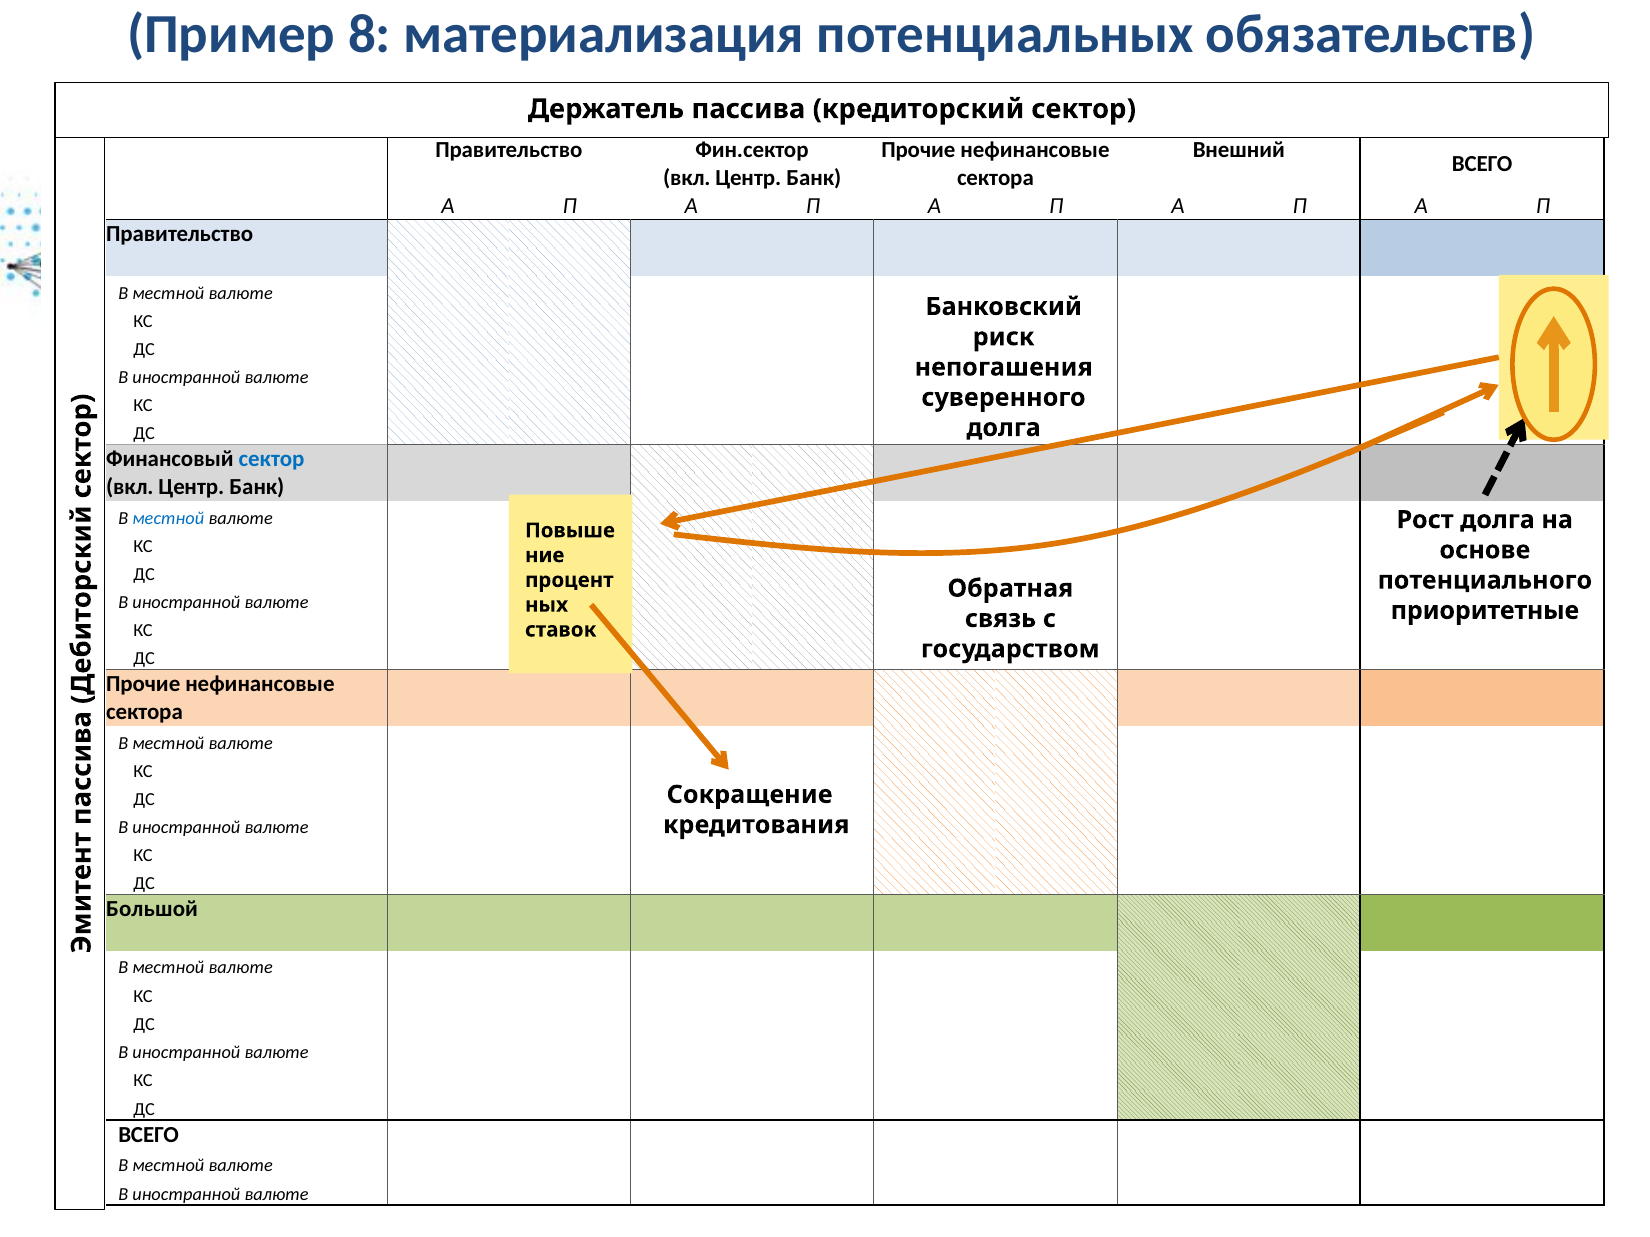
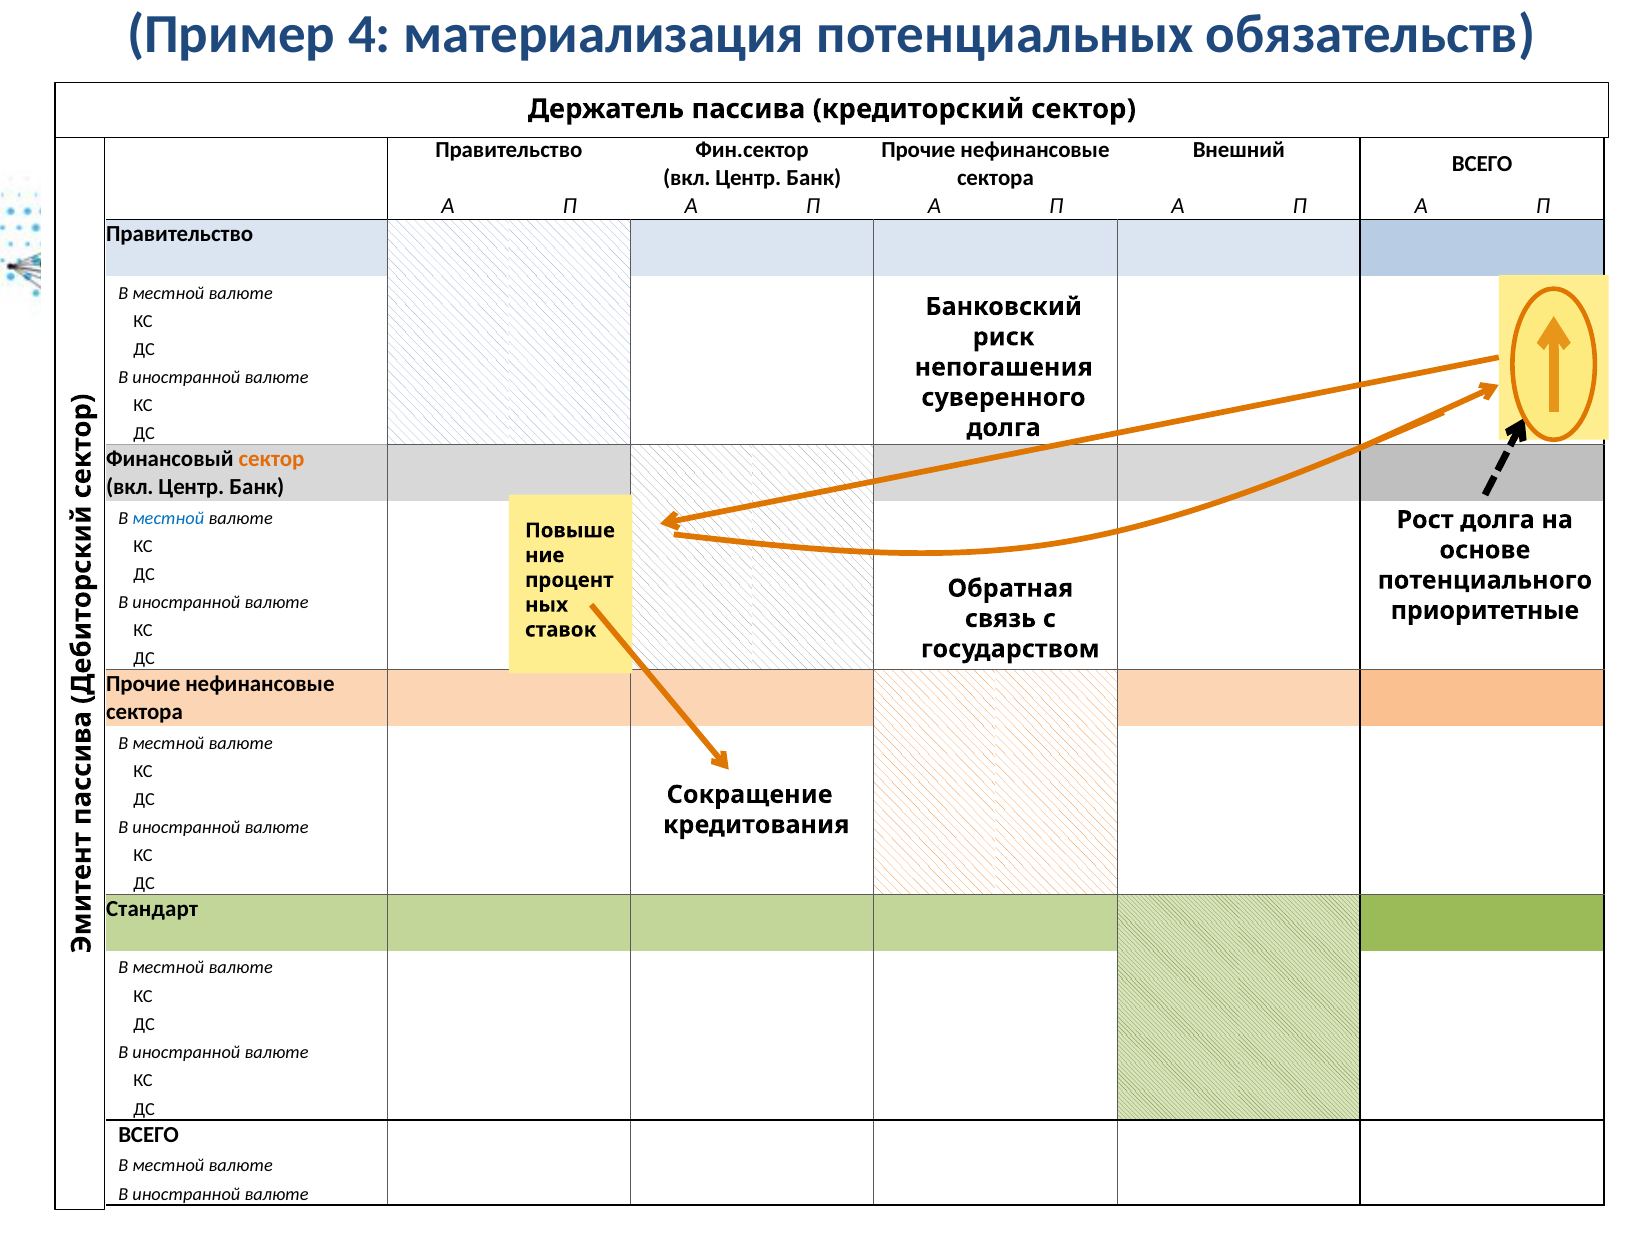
8: 8 -> 4
сектор at (272, 459) colour: blue -> orange
Большой: Большой -> Стандарт
